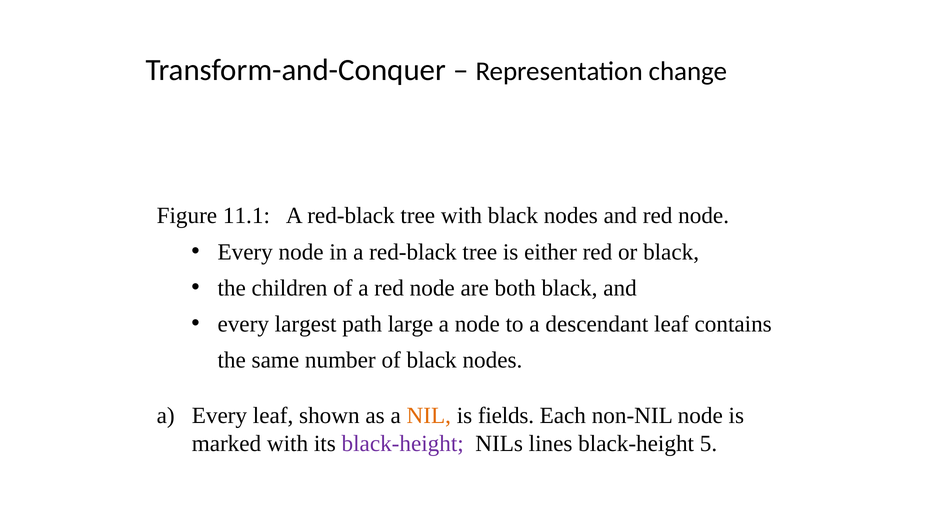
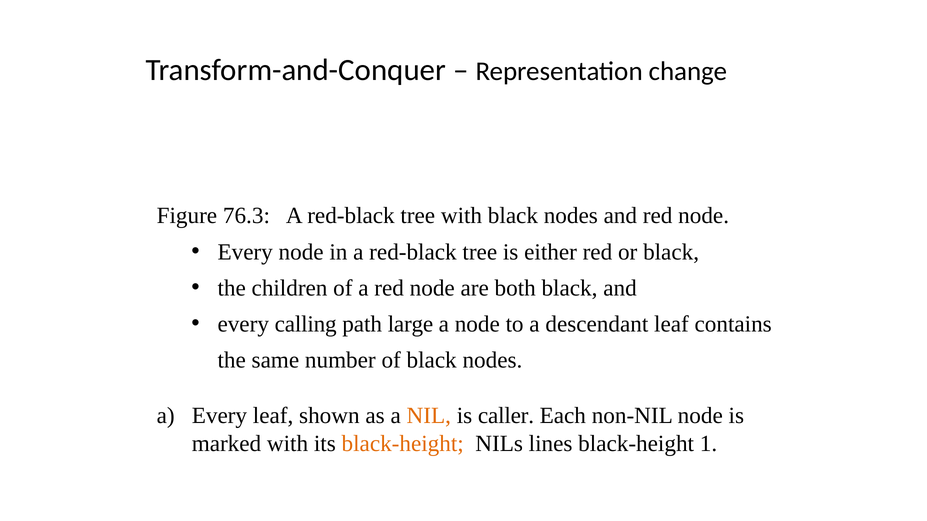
11.1: 11.1 -> 76.3
largest: largest -> calling
fields: fields -> caller
black-height at (403, 444) colour: purple -> orange
5: 5 -> 1
